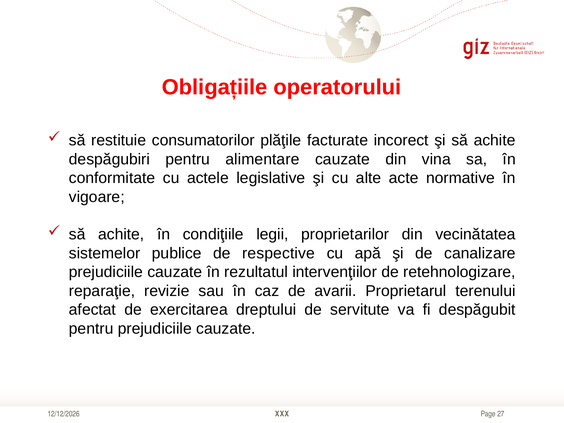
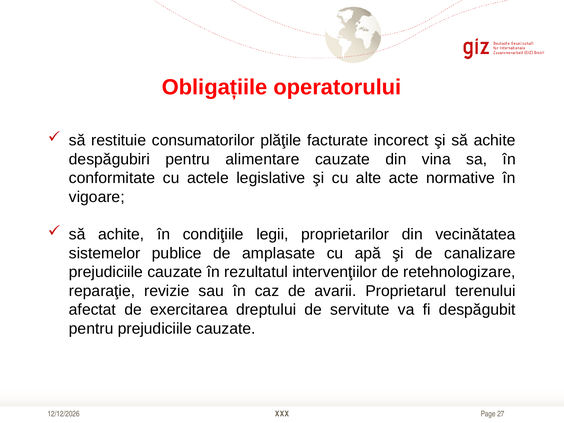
respective: respective -> amplasate
